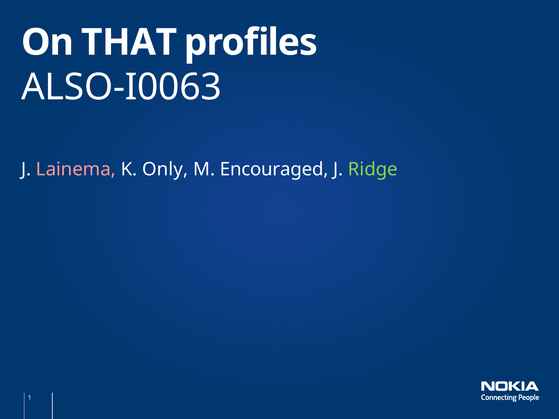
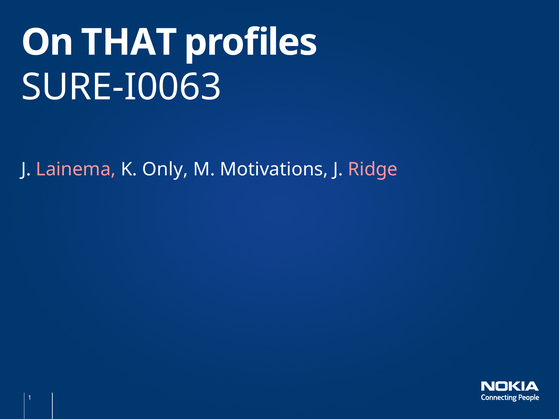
ALSO-I0063: ALSO-I0063 -> SURE-I0063
Encouraged: Encouraged -> Motivations
Ridge colour: light green -> pink
